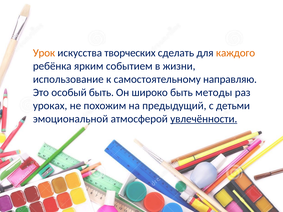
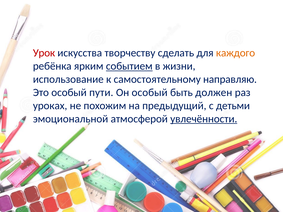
Урок colour: orange -> red
творческих: творческих -> творчеству
событием underline: none -> present
особый быть: быть -> пути
Он широко: широко -> особый
методы: методы -> должен
